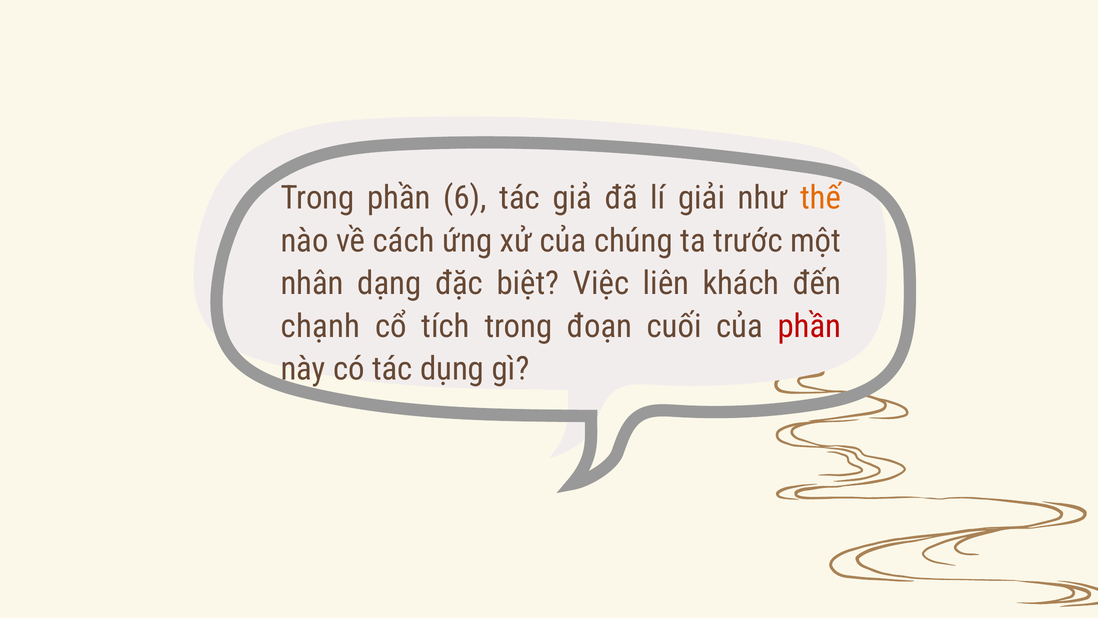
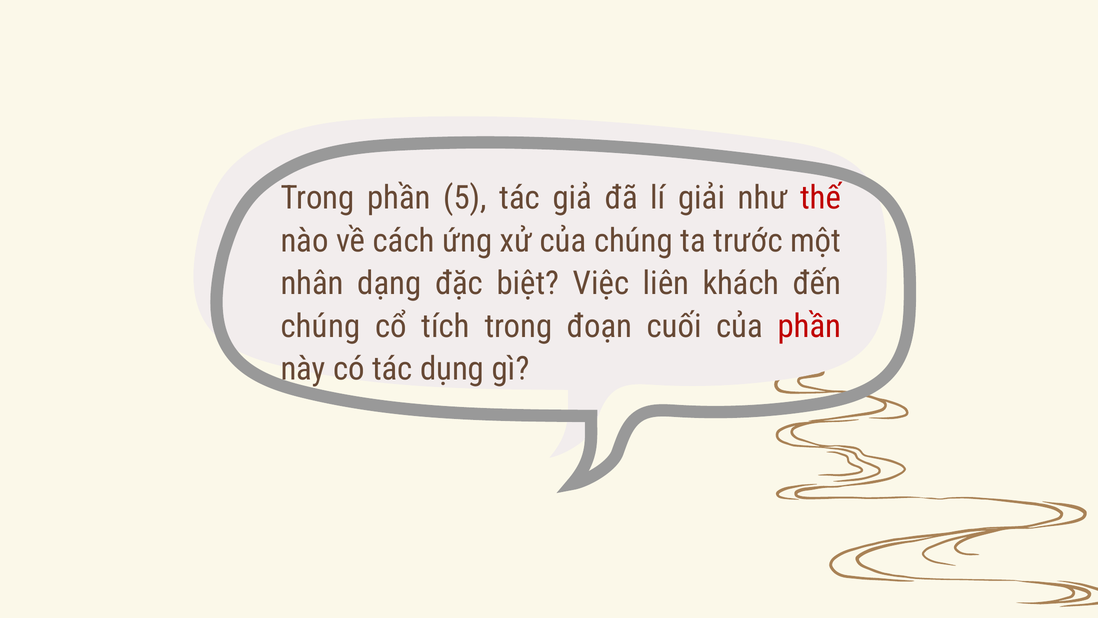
6: 6 -> 5
thế colour: orange -> red
chạnh at (320, 326): chạnh -> chúng
